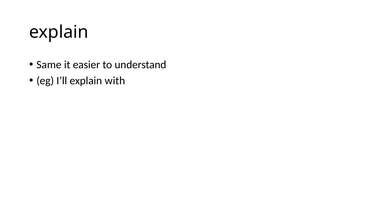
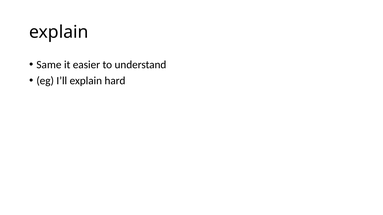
with: with -> hard
